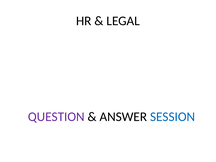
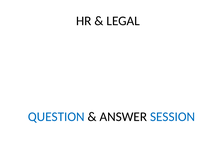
QUESTION colour: purple -> blue
